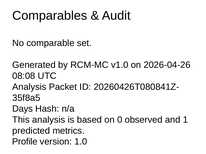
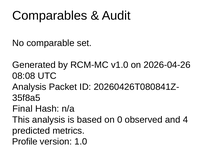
Days: Days -> Final
1: 1 -> 4
